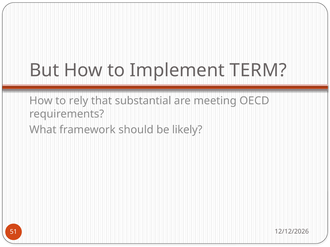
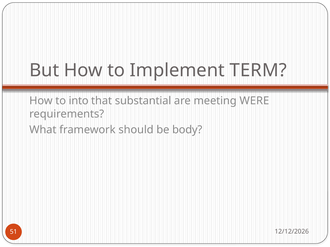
rely: rely -> into
OECD: OECD -> WERE
likely: likely -> body
